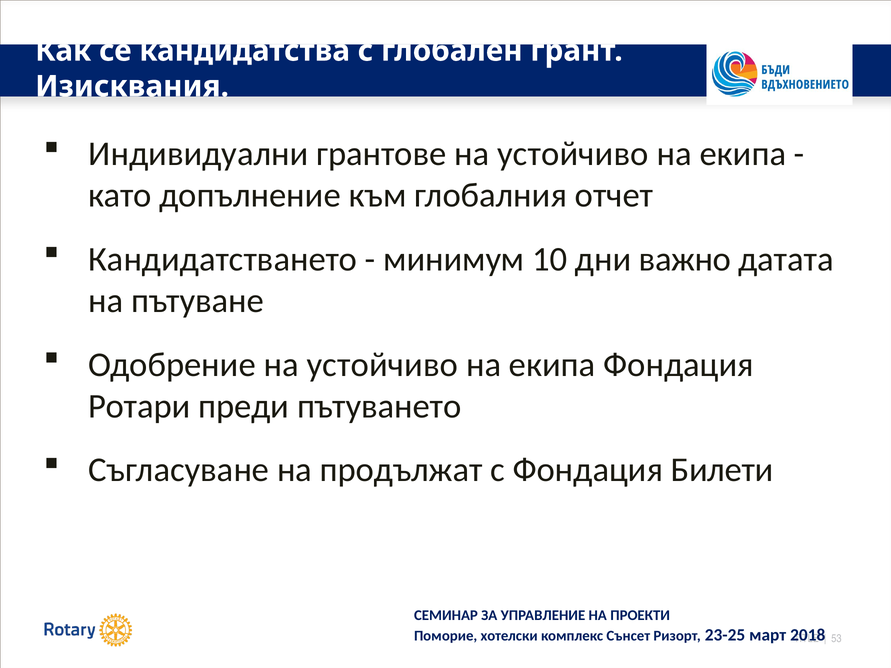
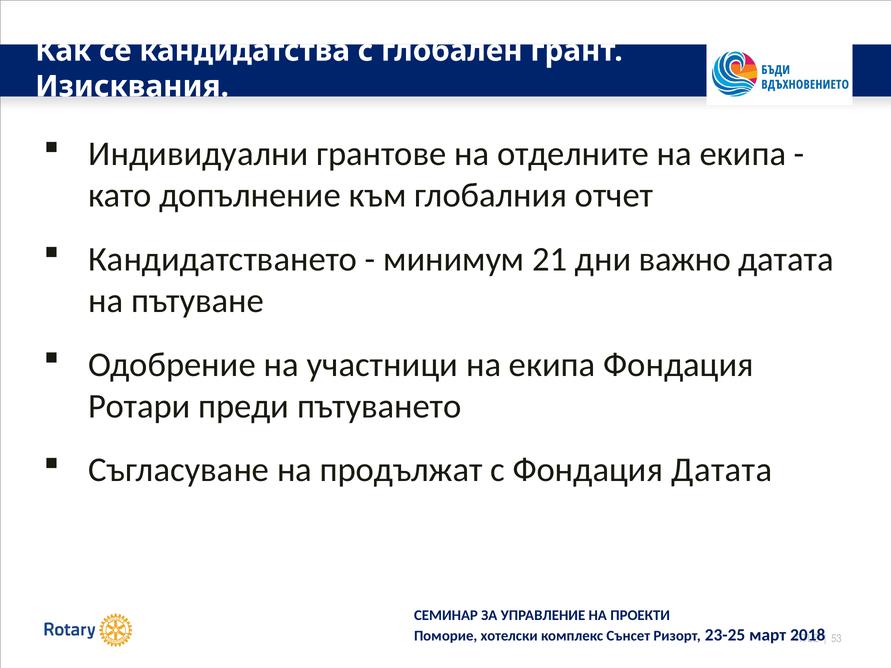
грантове на устойчиво: устойчиво -> отделните
10: 10 -> 21
Одобрение на устойчиво: устойчиво -> участници
Фондация Билети: Билети -> Датата
